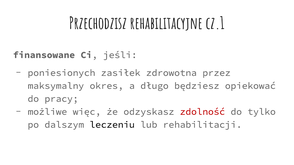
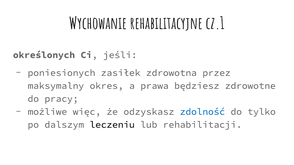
Przechodzisz: Przechodzisz -> Wychowanie
finansowane: finansowane -> określonych
długo: długo -> prawa
opiekować: opiekować -> zdrowotne
zdolność colour: red -> blue
